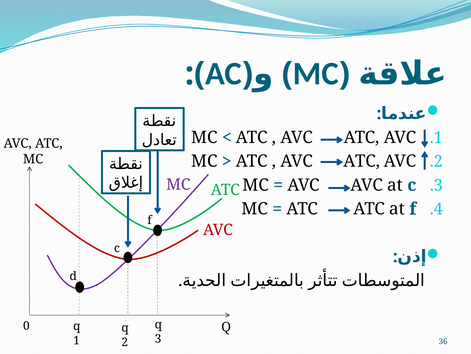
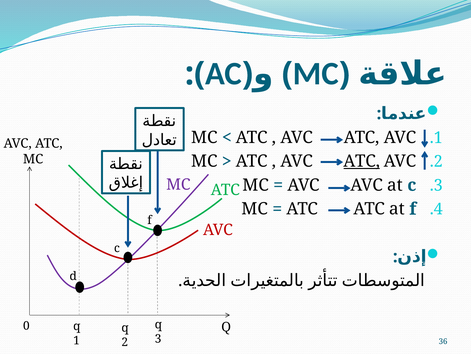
ATC at (362, 161) underline: none -> present
